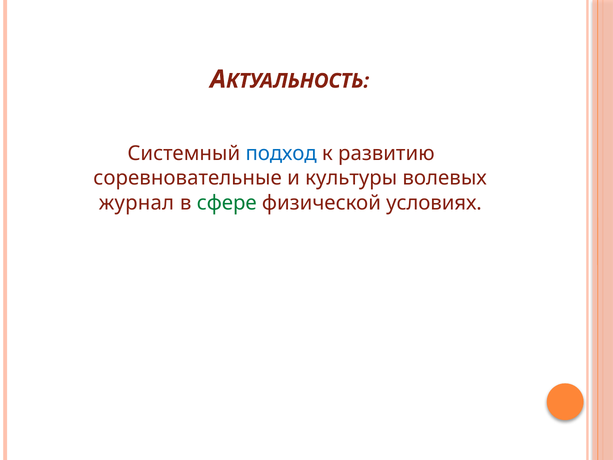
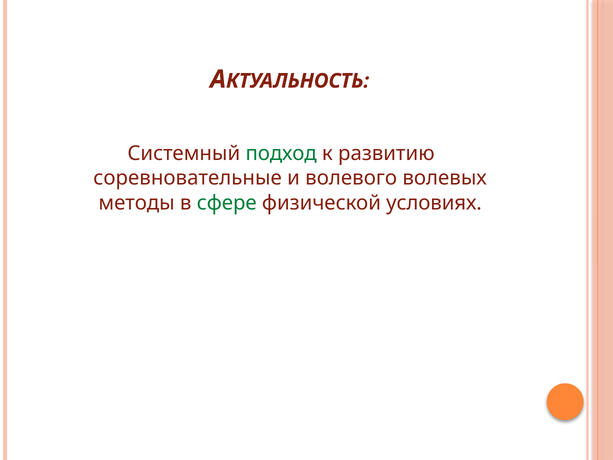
подход colour: blue -> green
культуры: культуры -> волевого
журнал: журнал -> методы
